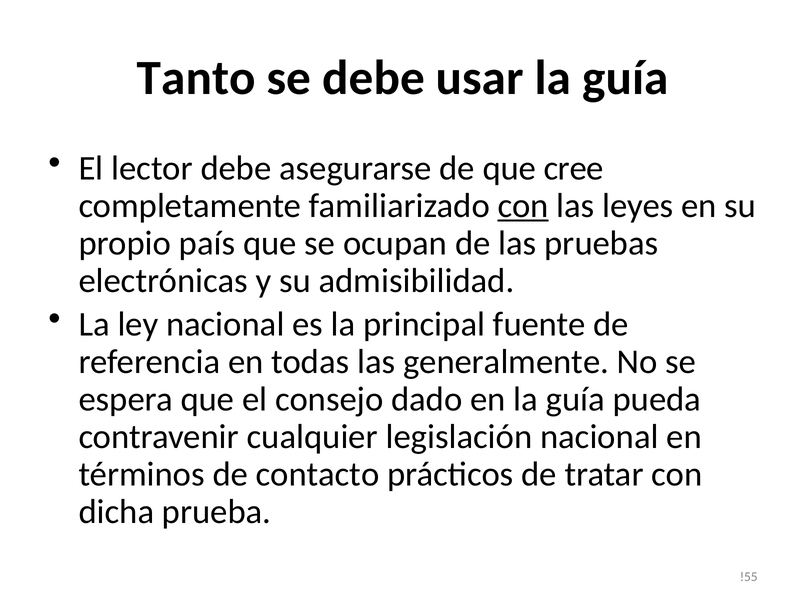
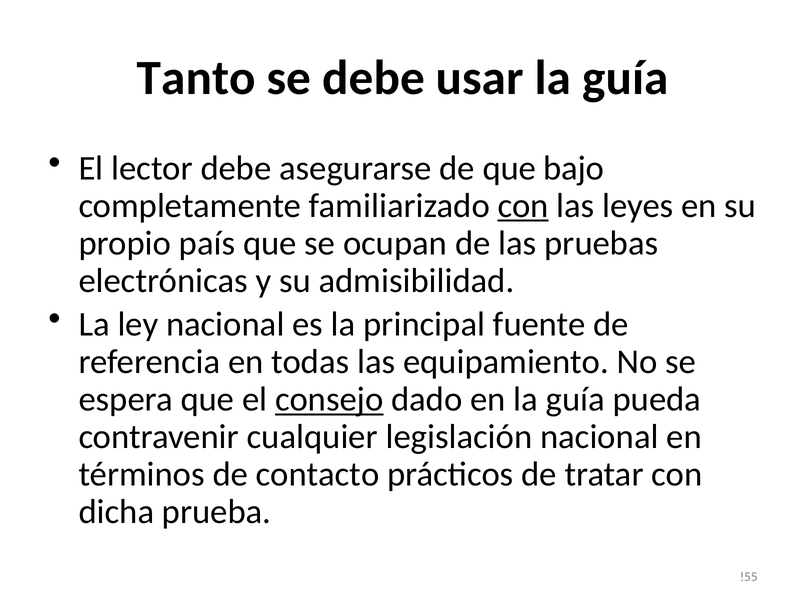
cree: cree -> bajo
generalmente: generalmente -> equipamiento
consejo underline: none -> present
